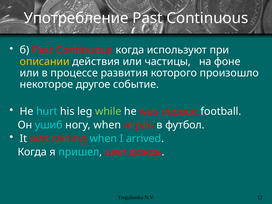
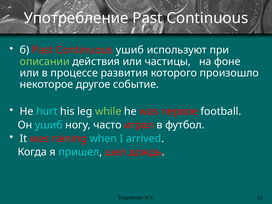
Continuous когда: когда -> ушиб
описании colour: yellow -> light green
ногу when: when -> часто
